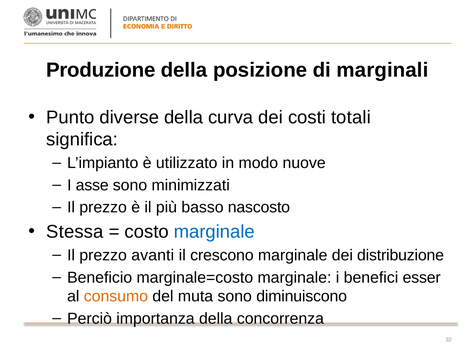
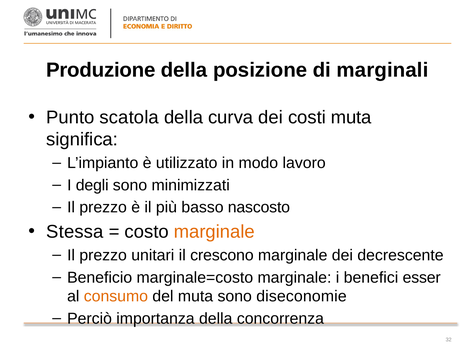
diverse: diverse -> scatola
costi totali: totali -> muta
nuove: nuove -> lavoro
asse: asse -> degli
marginale at (214, 232) colour: blue -> orange
avanti: avanti -> unitari
distribuzione: distribuzione -> decrescente
diminuiscono: diminuiscono -> diseconomie
